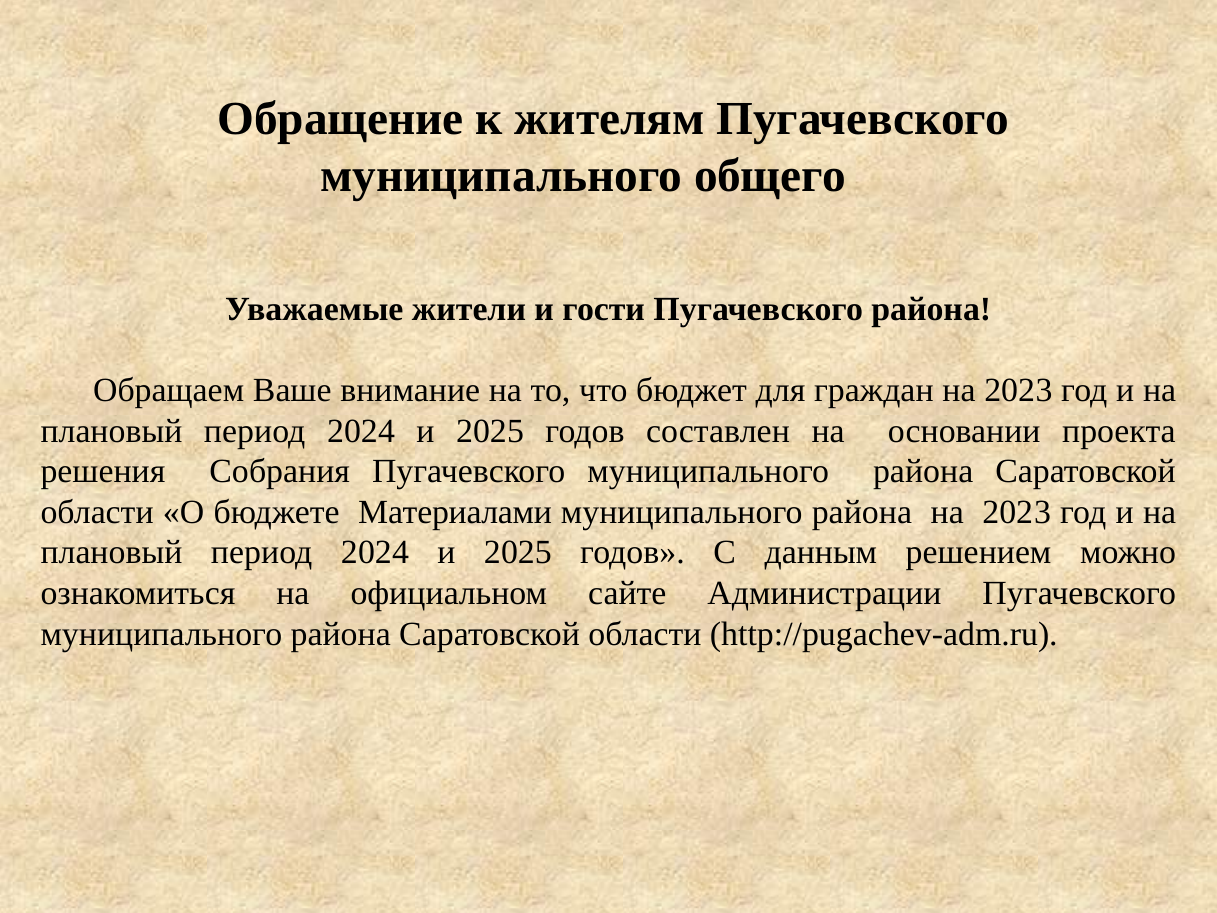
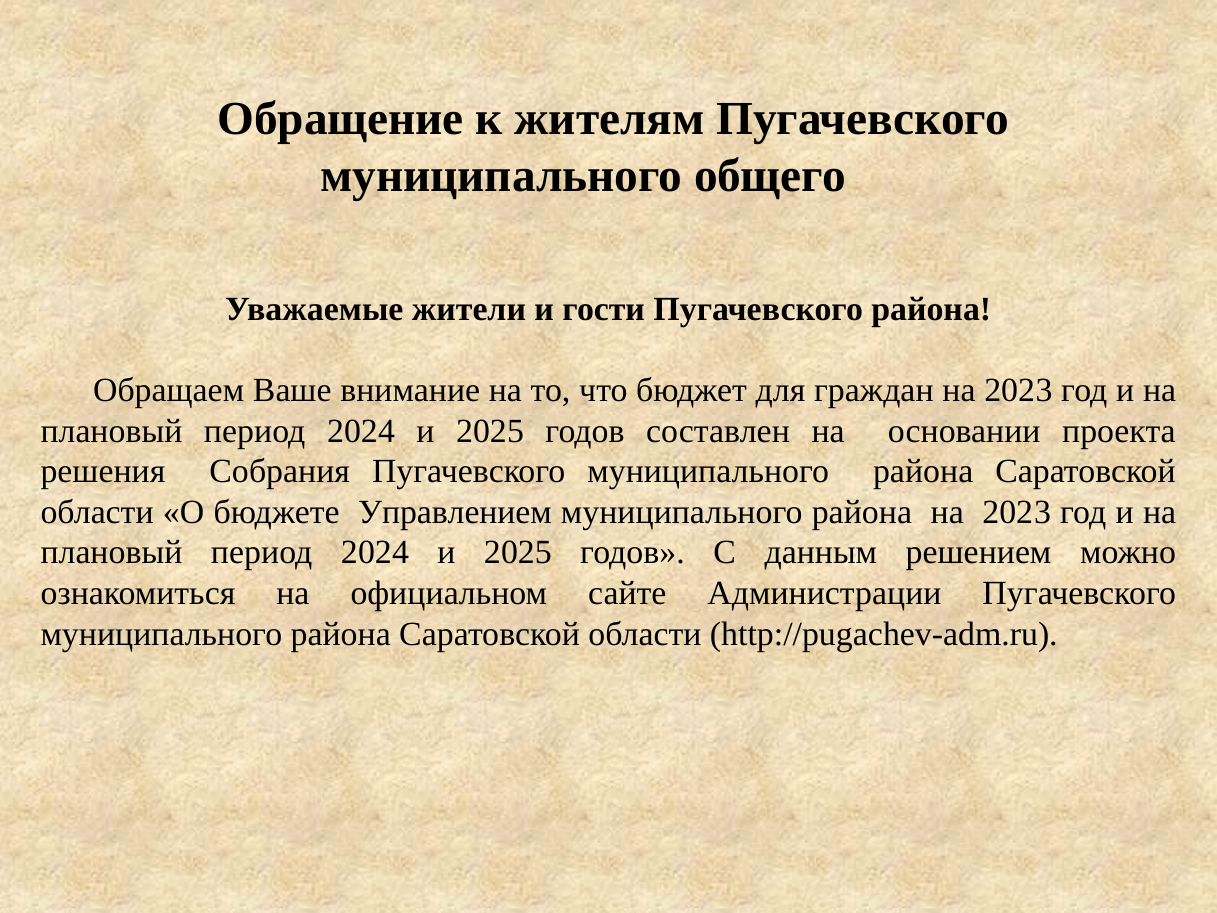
Материалами: Материалами -> Управлением
